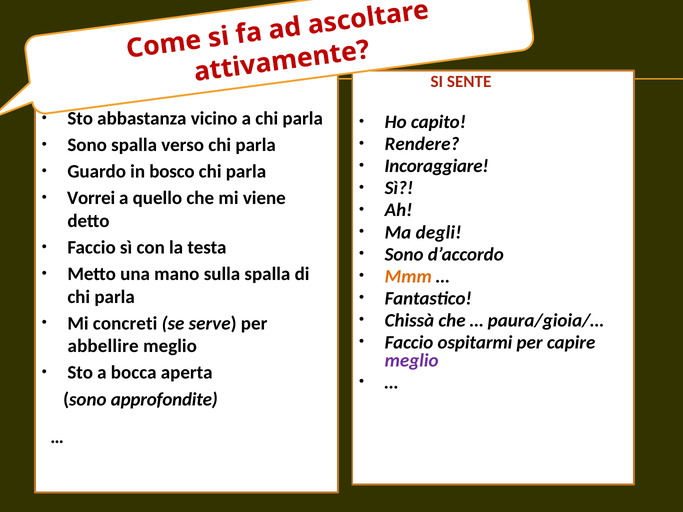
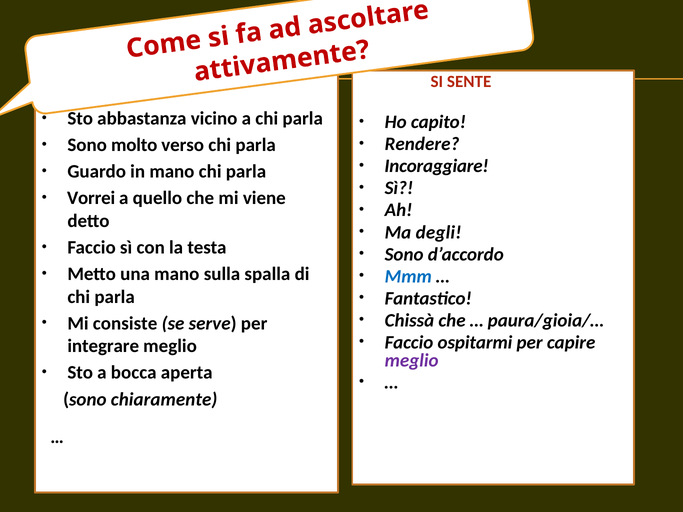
Sono spalla: spalla -> molto
in bosco: bosco -> mano
Mmm colour: orange -> blue
concreti: concreti -> consiste
abbellire: abbellire -> integrare
approfondite: approfondite -> chiaramente
